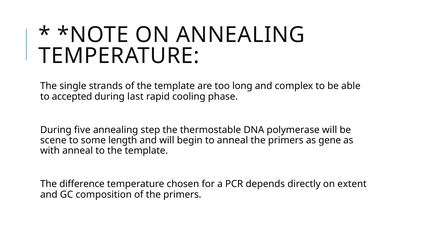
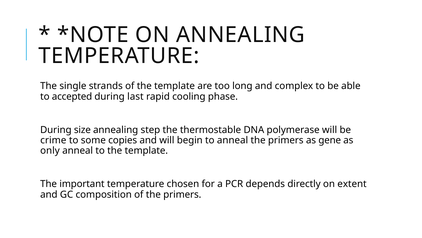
five: five -> size
scene: scene -> crime
length: length -> copies
with: with -> only
difference: difference -> important
